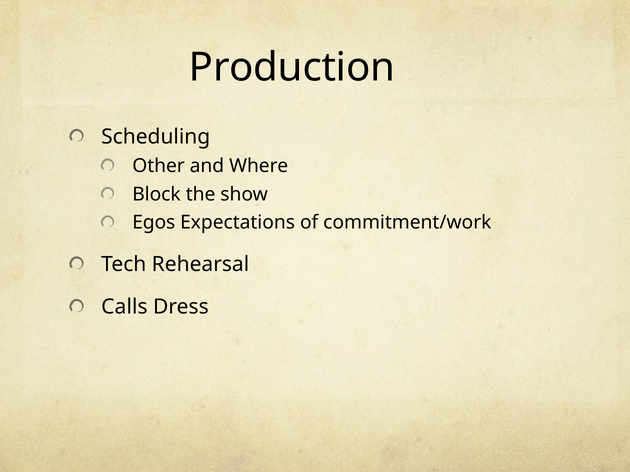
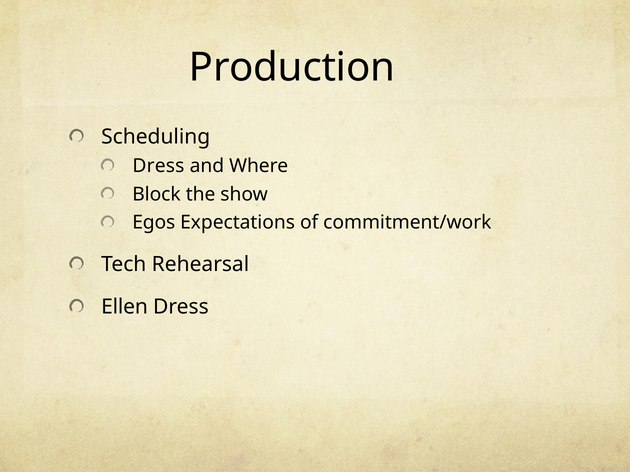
Other at (159, 166): Other -> Dress
Calls: Calls -> Ellen
